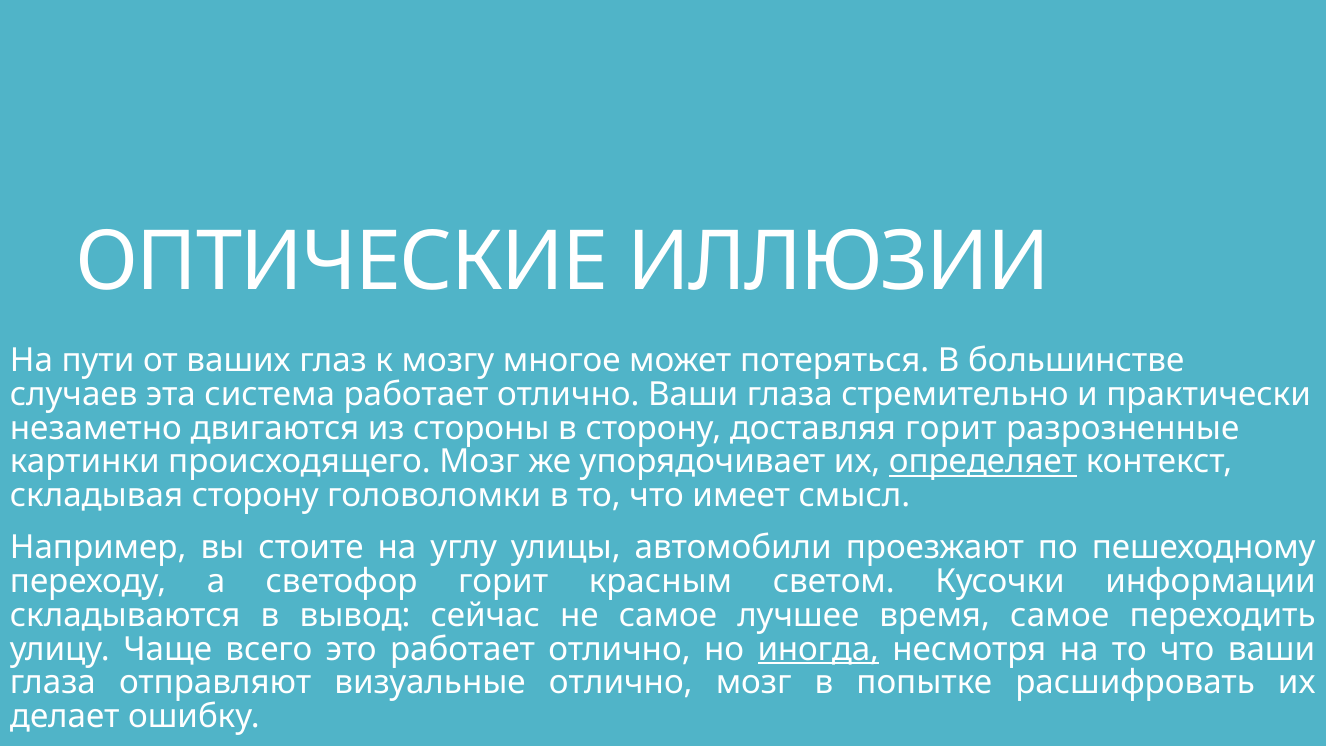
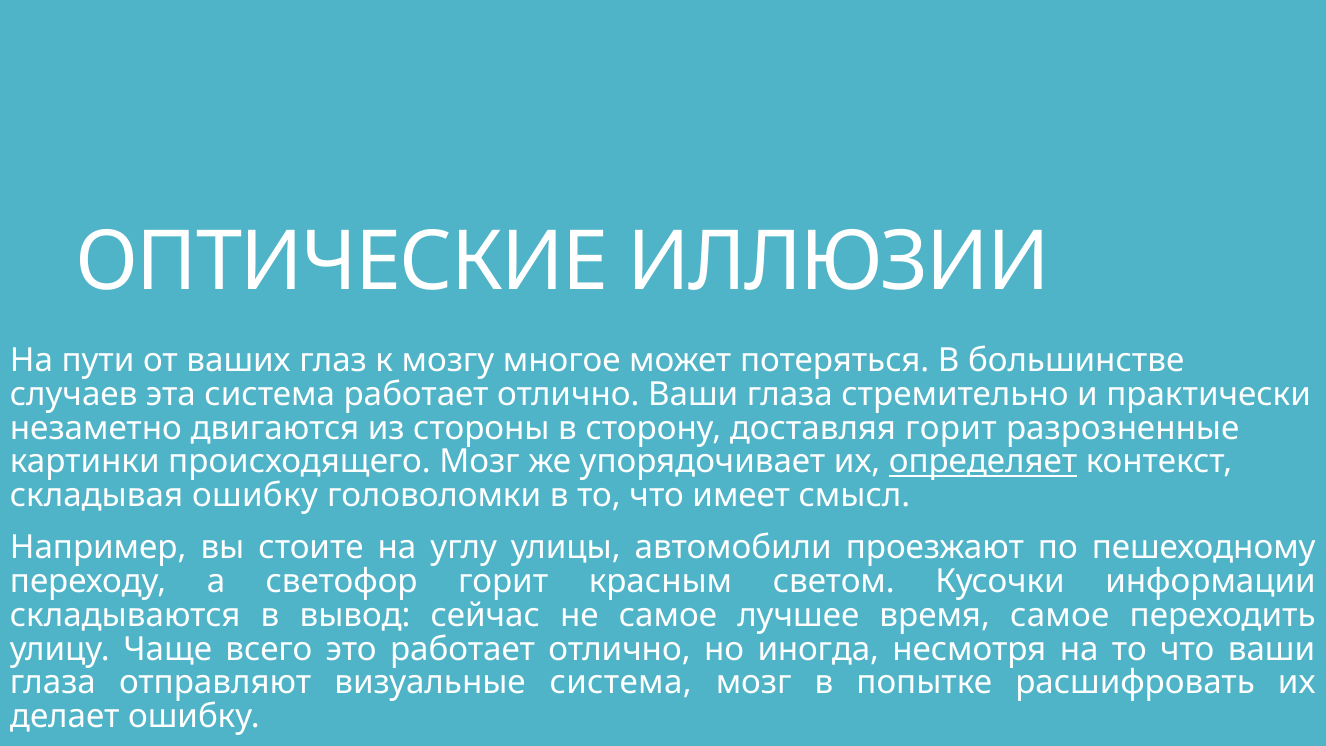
складывая сторону: сторону -> ошибку
иногда underline: present -> none
визуальные отлично: отлично -> система
